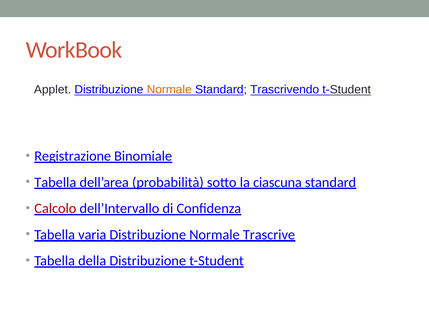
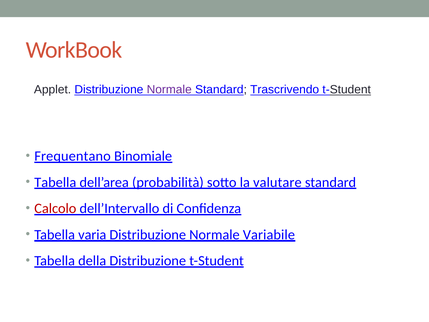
Normale at (169, 90) colour: orange -> purple
Registrazione: Registrazione -> Frequentano
ciascuna: ciascuna -> valutare
Trascrive: Trascrive -> Variabile
